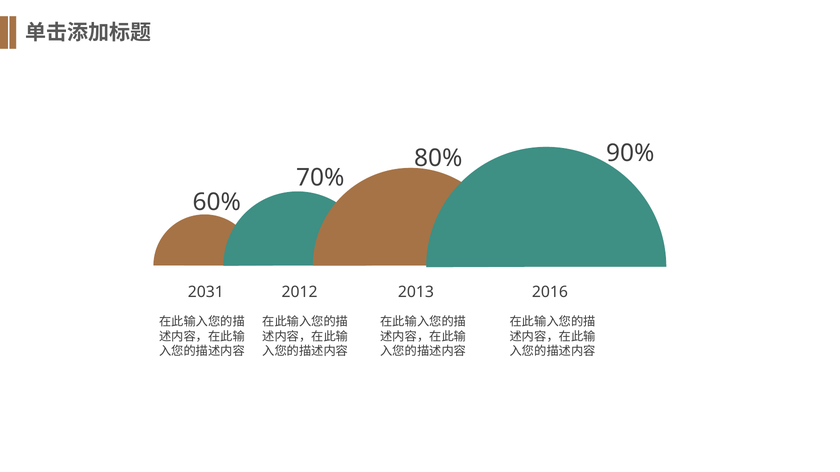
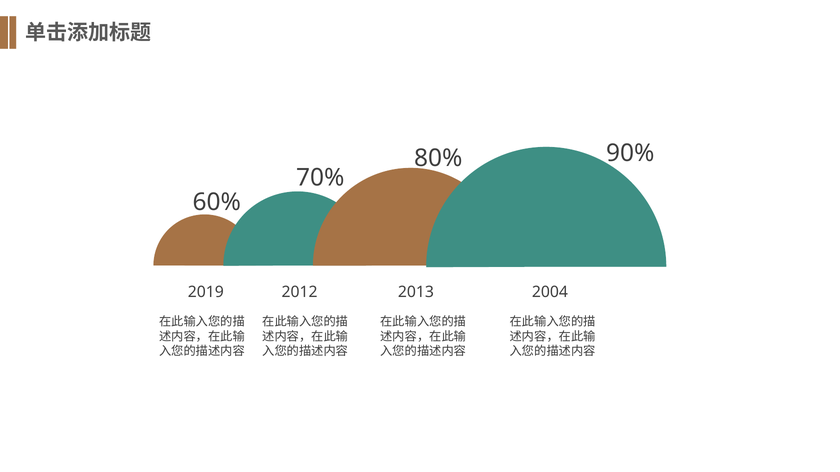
2031: 2031 -> 2019
2016: 2016 -> 2004
